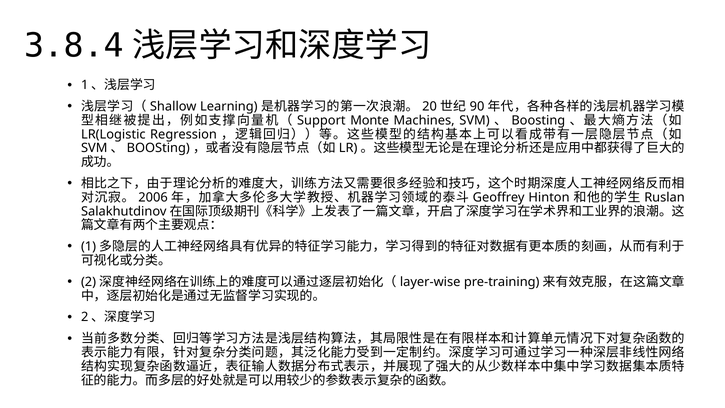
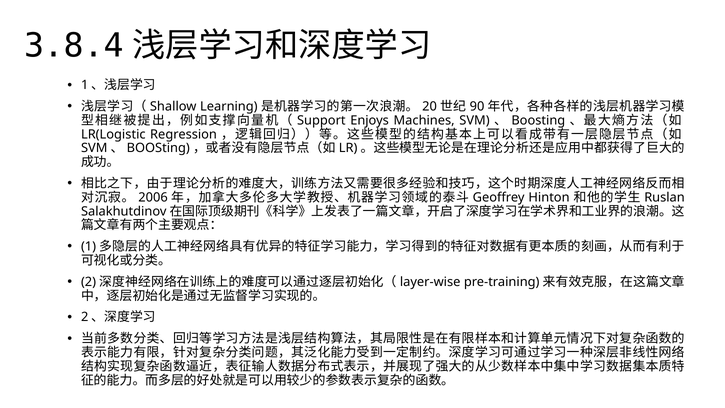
Monte: Monte -> Enjoys
